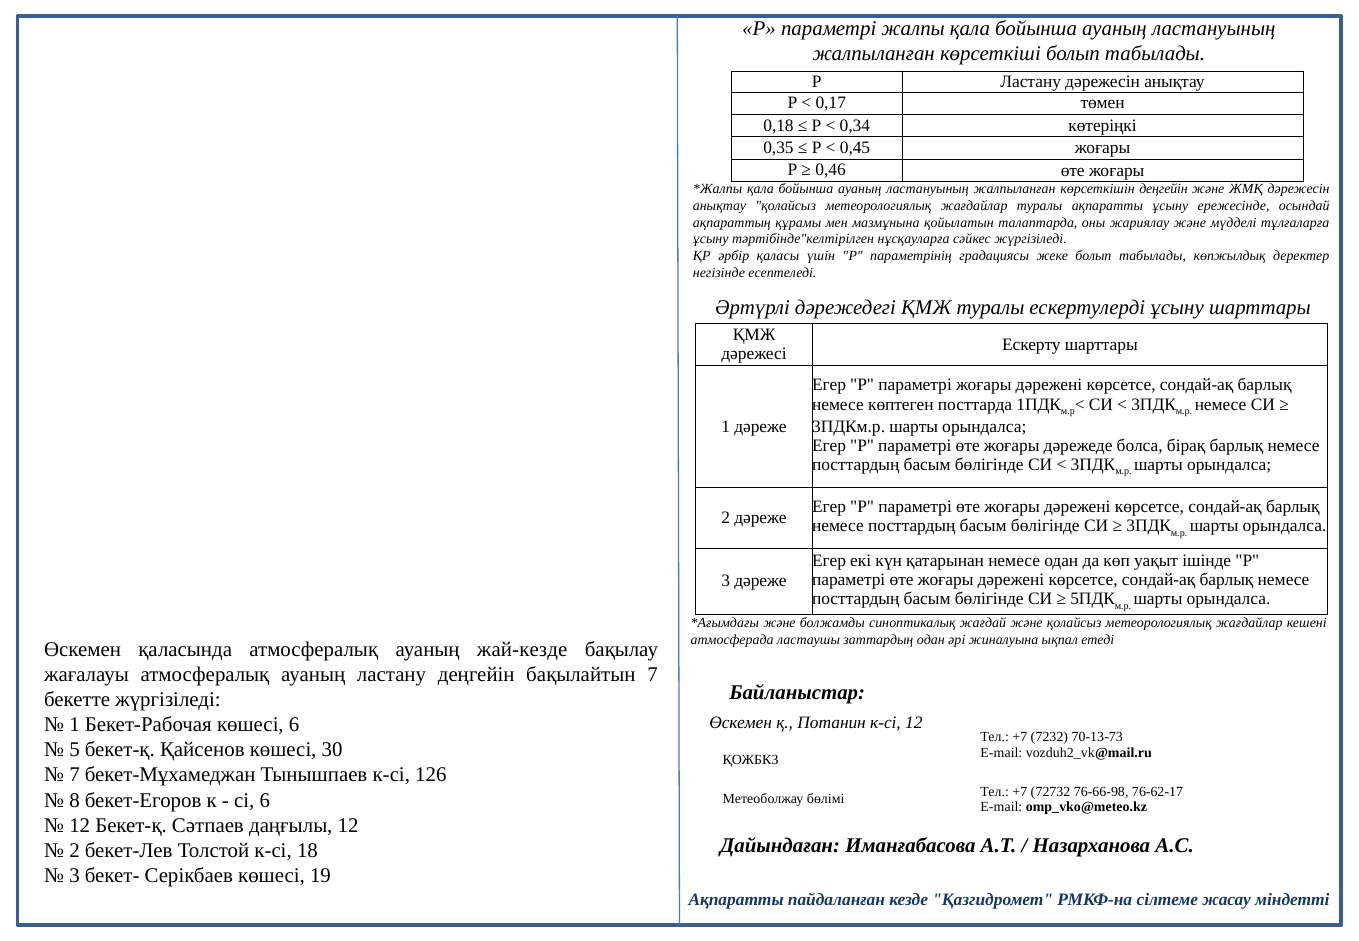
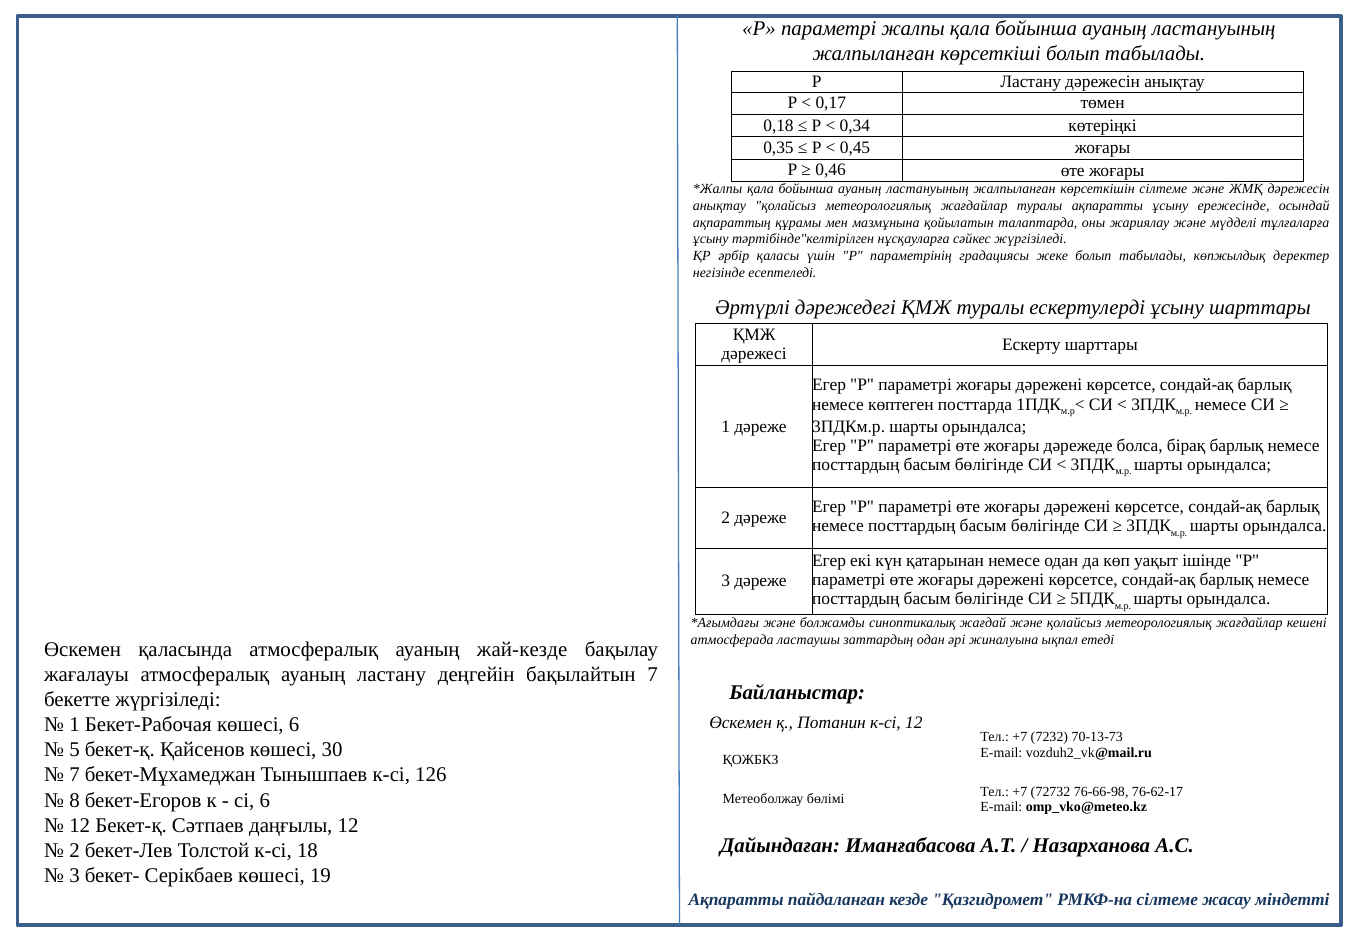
көрсеткішін деңгейін: деңгейін -> сілтеме
